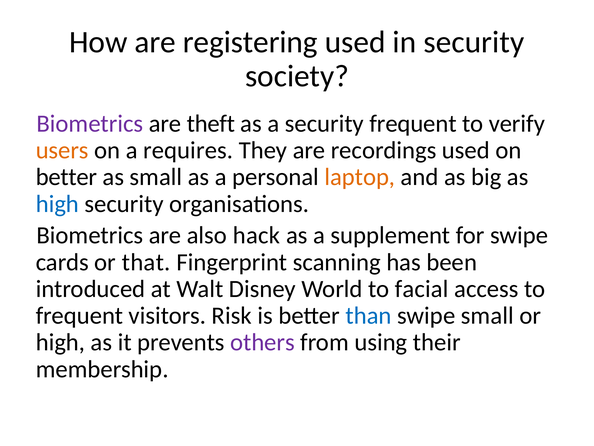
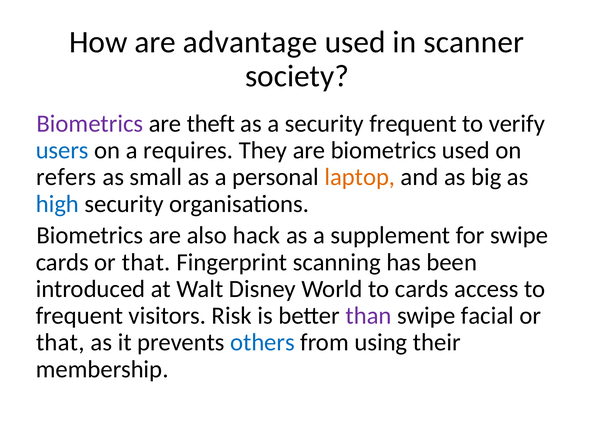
registering: registering -> advantage
in security: security -> scanner
users colour: orange -> blue
are recordings: recordings -> biometrics
better at (66, 177): better -> refers
to facial: facial -> cards
than colour: blue -> purple
swipe small: small -> facial
high at (60, 342): high -> that
others colour: purple -> blue
